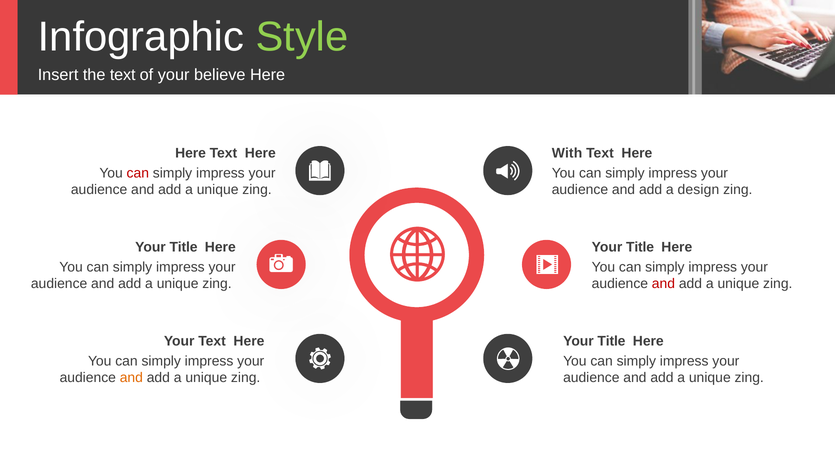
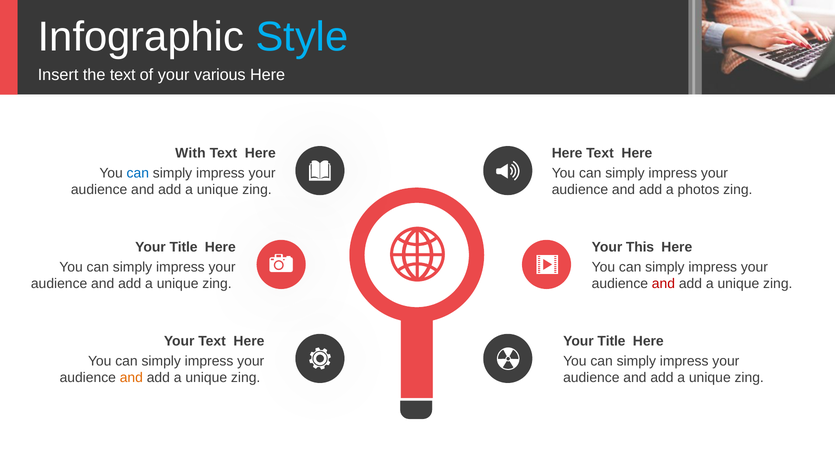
Style colour: light green -> light blue
believe: believe -> various
Here at (191, 153): Here -> With
With at (567, 153): With -> Here
can at (138, 173) colour: red -> blue
design: design -> photos
Title at (640, 247): Title -> This
